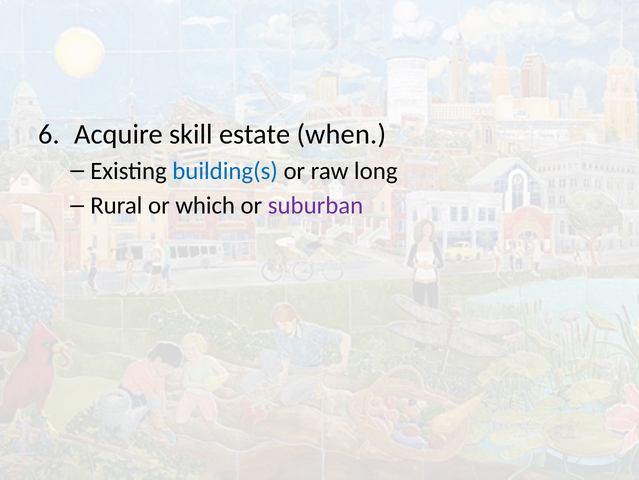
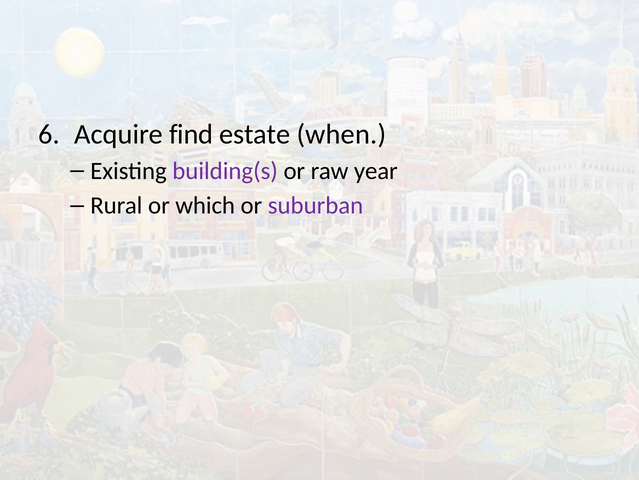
skill: skill -> find
building(s colour: blue -> purple
long: long -> year
